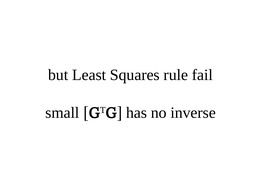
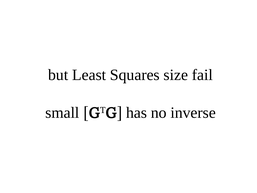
rule: rule -> size
